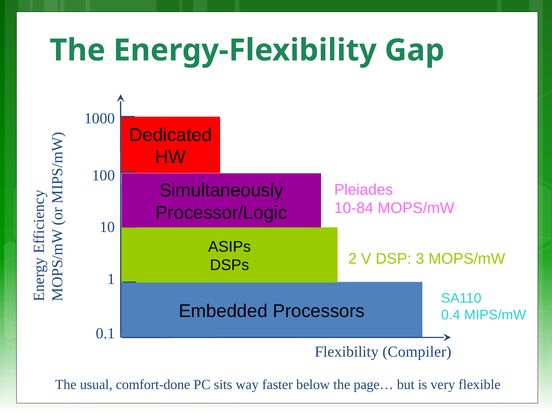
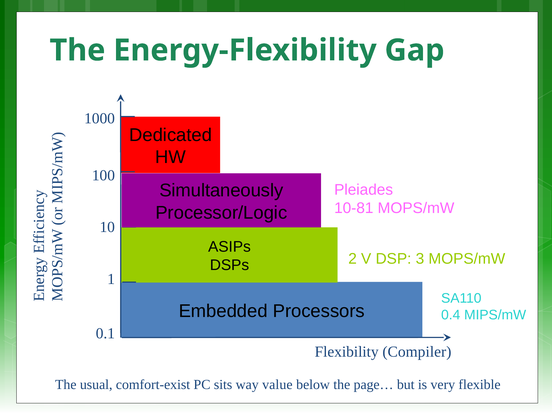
10-84: 10-84 -> 10-81
comfort-done: comfort-done -> comfort-exist
faster: faster -> value
